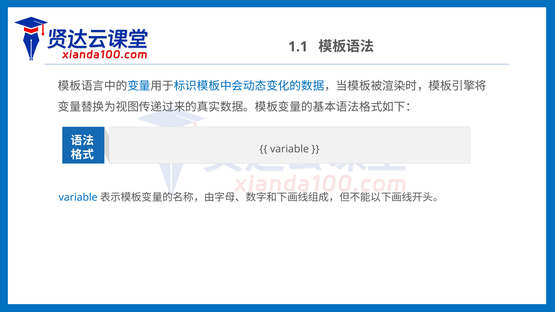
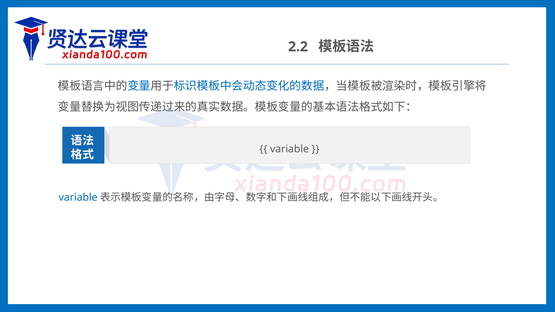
1.1: 1.1 -> 2.2
